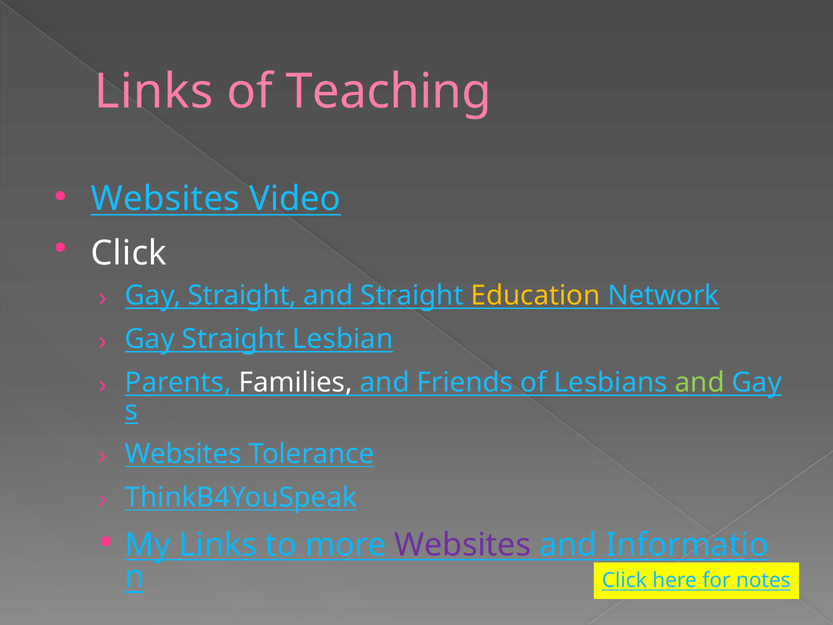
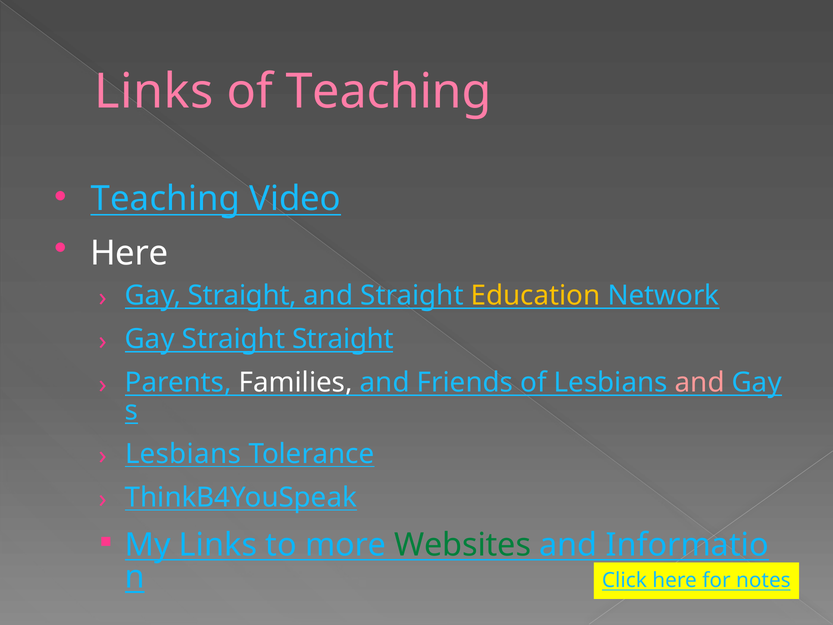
Websites at (165, 199): Websites -> Teaching
Click at (129, 253): Click -> Here
Straight Lesbian: Lesbian -> Straight
and at (700, 382) colour: light green -> pink
Websites at (183, 454): Websites -> Lesbians
Websites at (463, 545) colour: purple -> green
